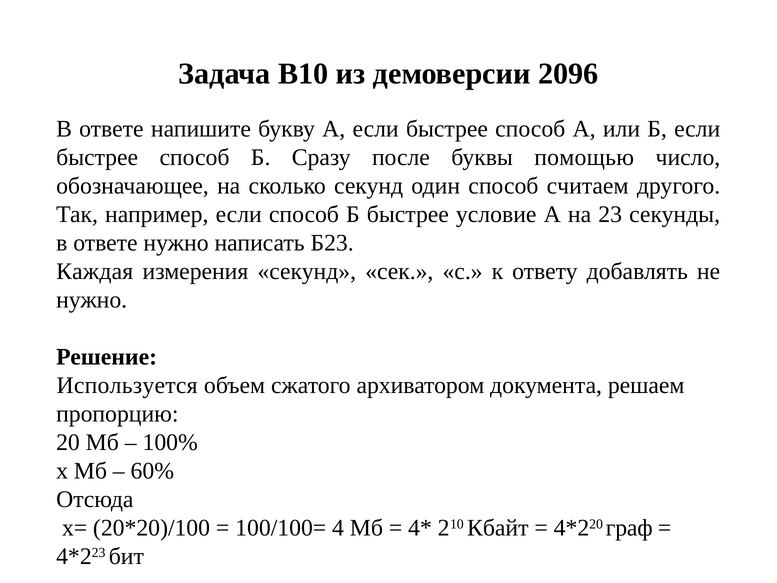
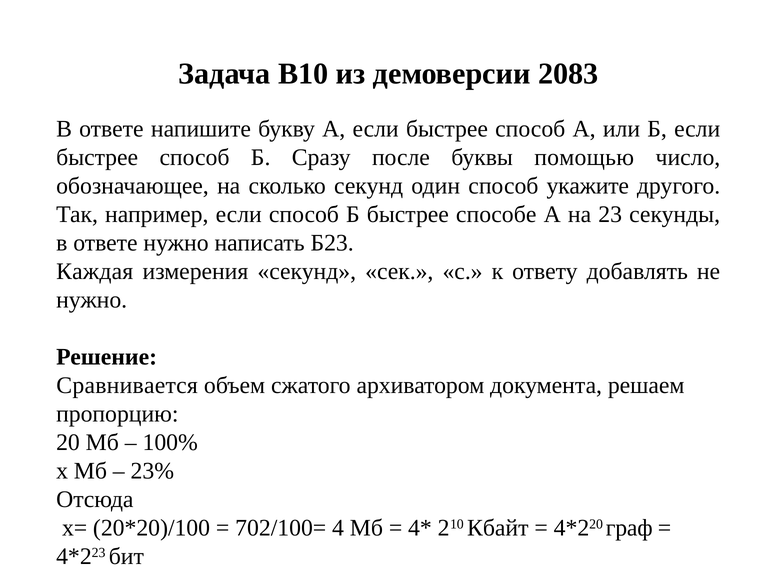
2096: 2096 -> 2083
считаем: считаем -> укажите
условие: условие -> способе
Используется: Используется -> Сравнивается
60%: 60% -> 23%
100/100=: 100/100= -> 702/100=
